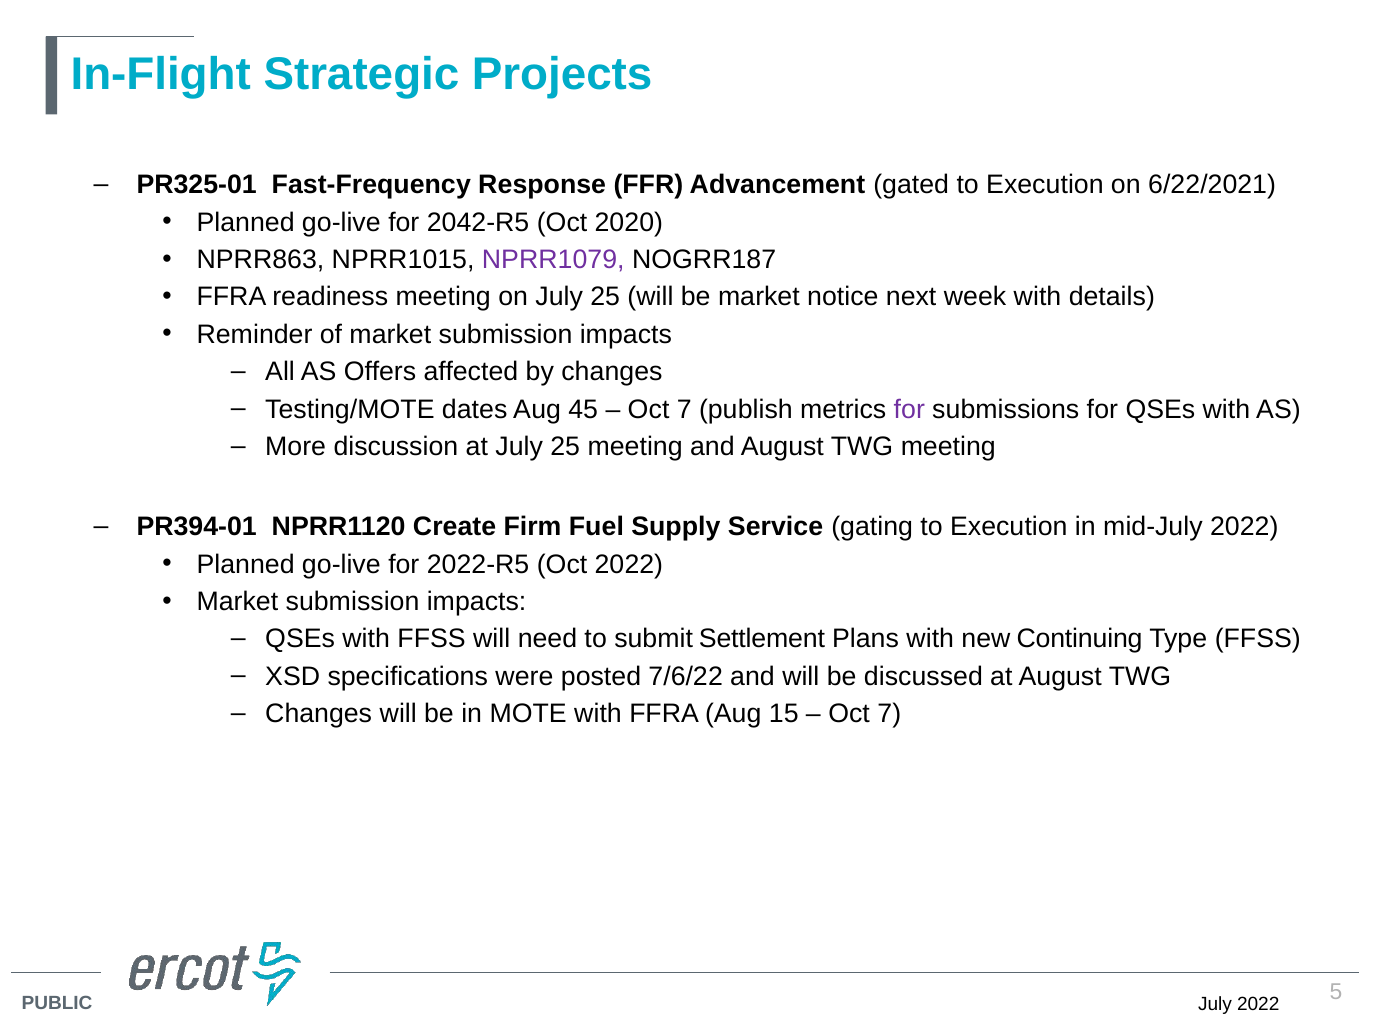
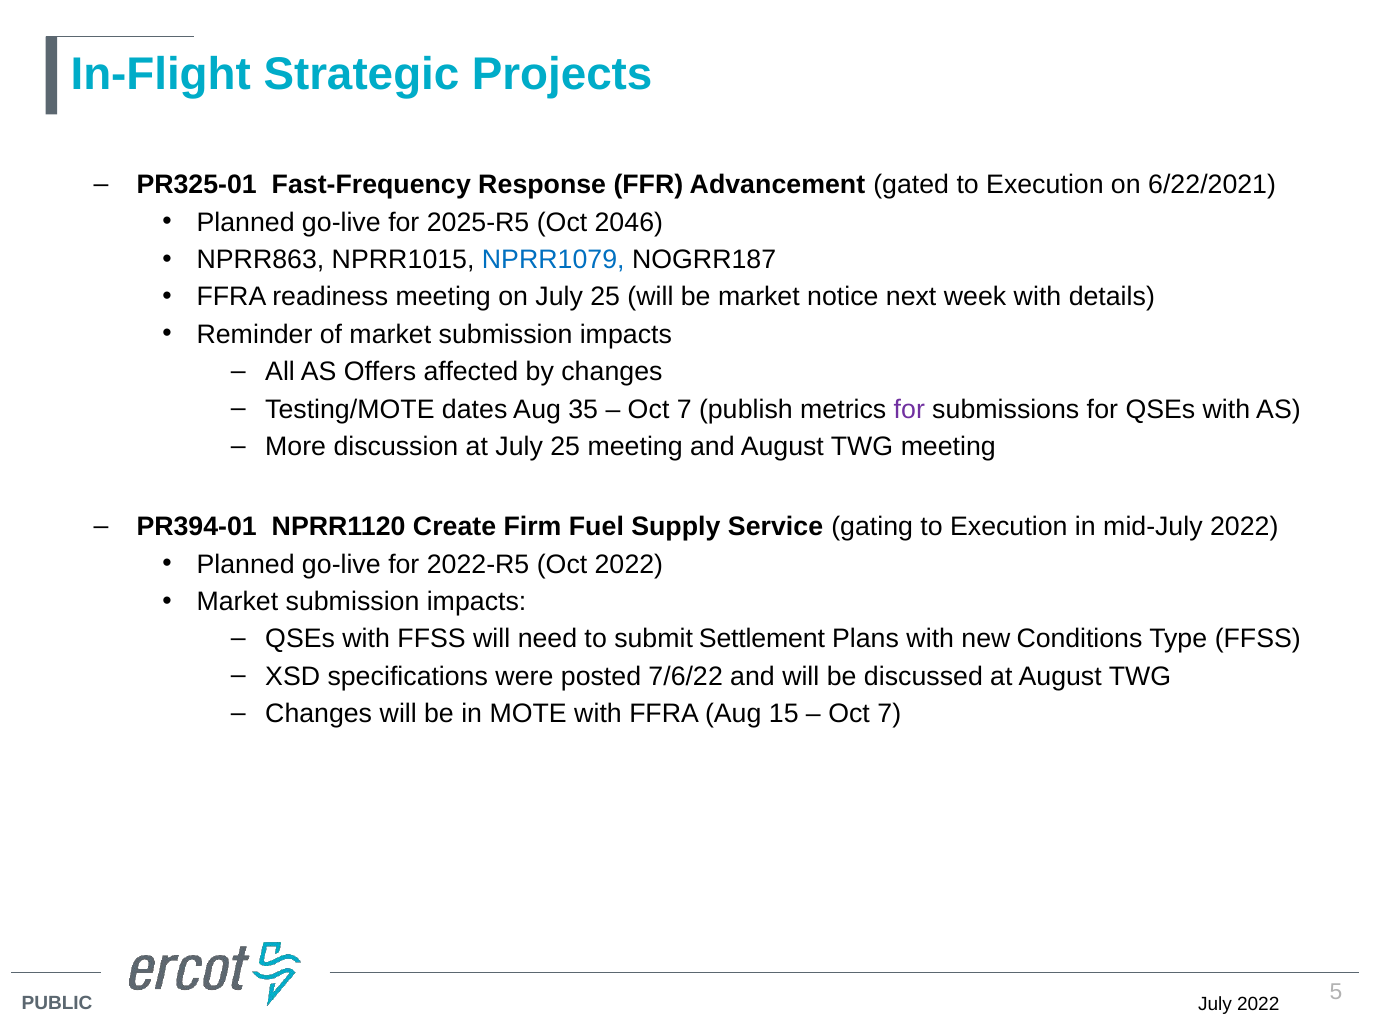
2042-R5: 2042-R5 -> 2025-R5
2020: 2020 -> 2046
NPRR1079 colour: purple -> blue
45: 45 -> 35
Continuing: Continuing -> Conditions
